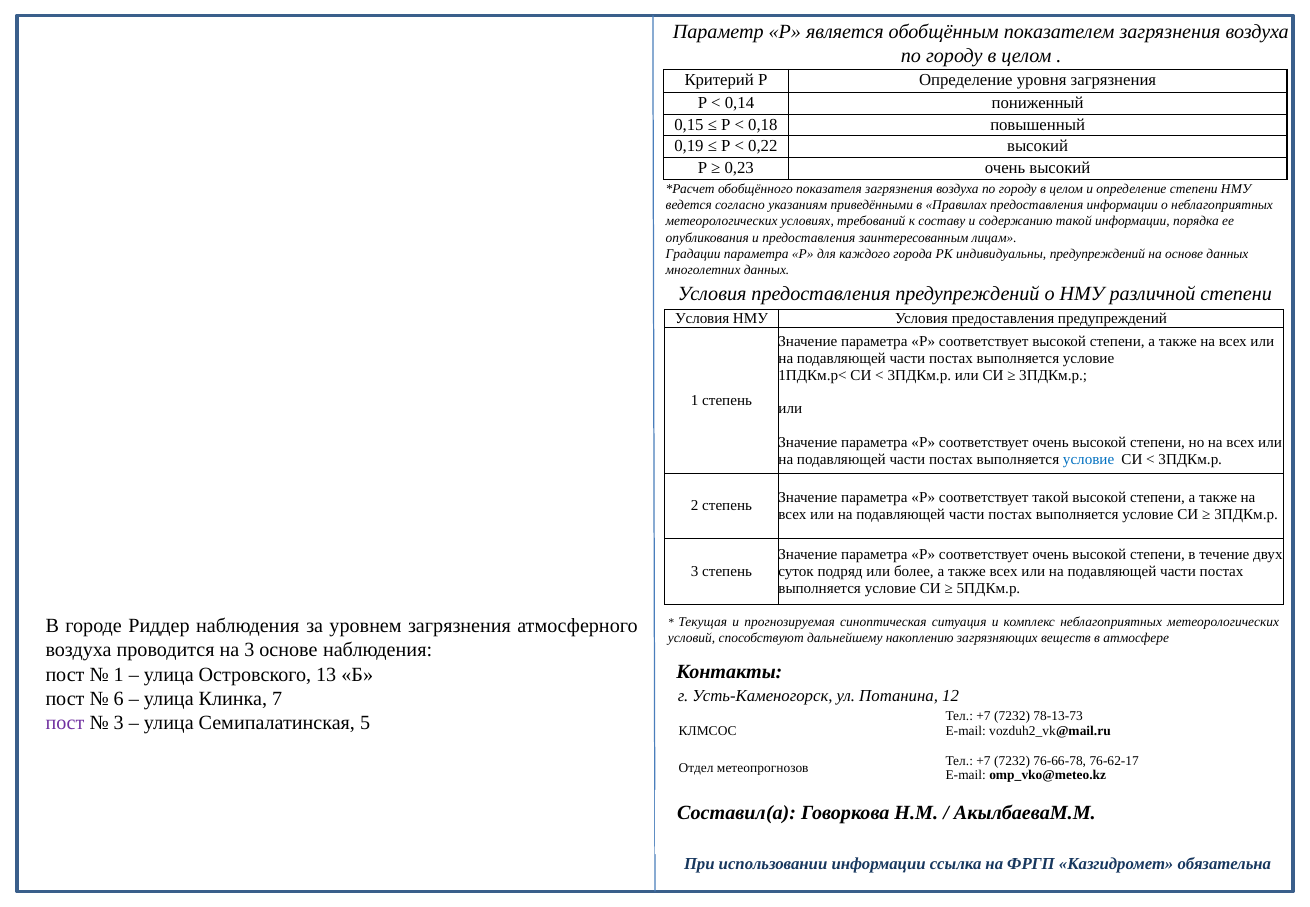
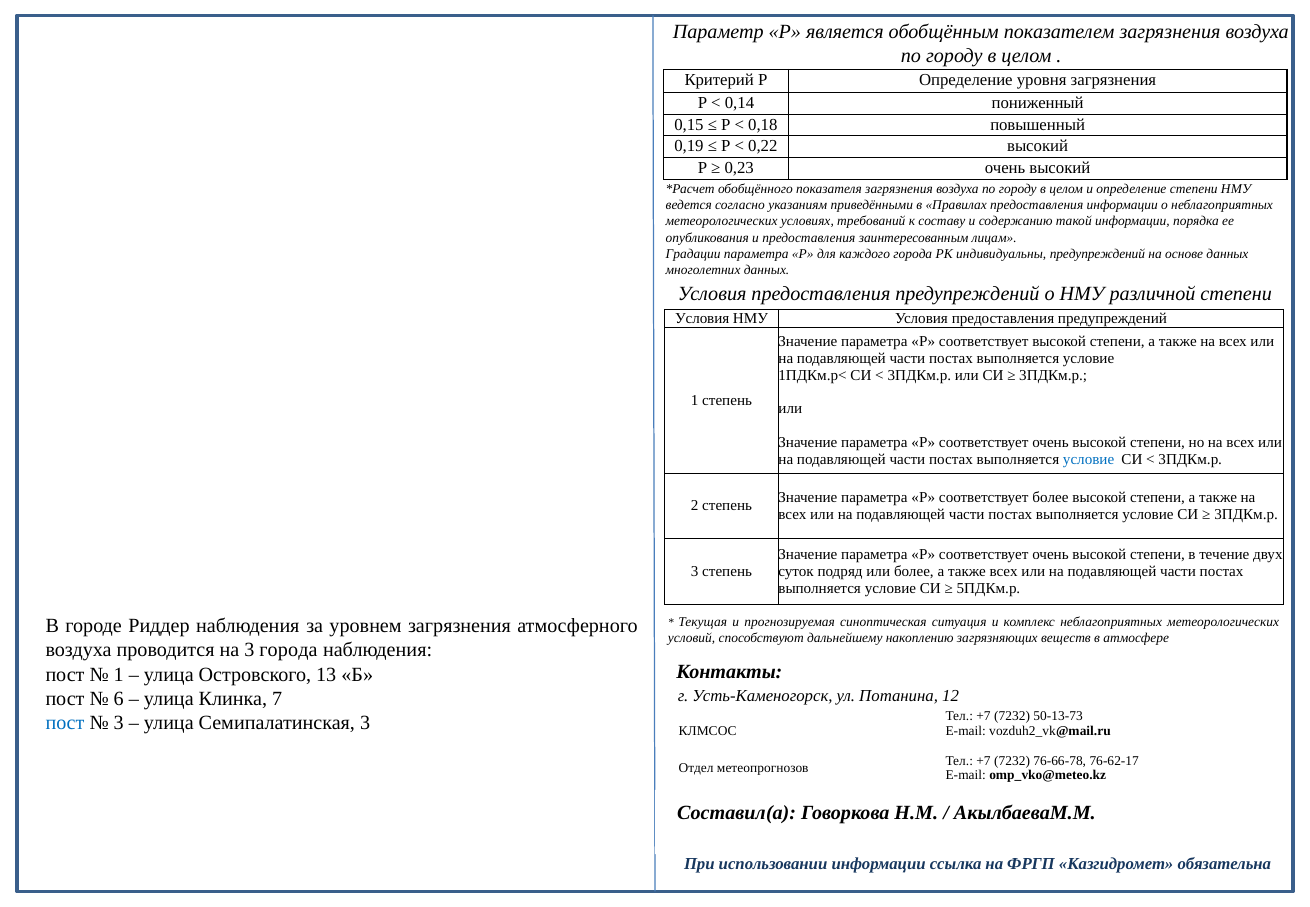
соответствует такой: такой -> более
3 основе: основе -> города
78-13-73: 78-13-73 -> 50-13-73
пост at (65, 723) colour: purple -> blue
Семипалатинская 5: 5 -> 3
